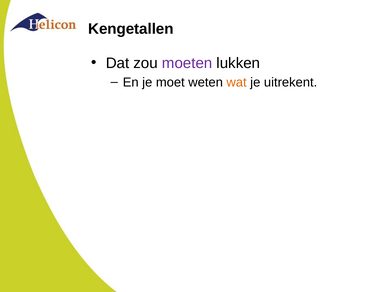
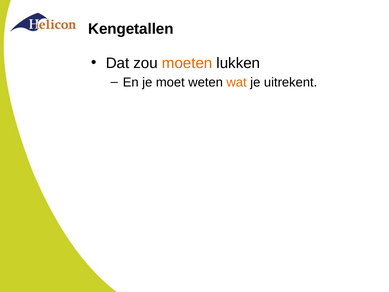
moeten colour: purple -> orange
